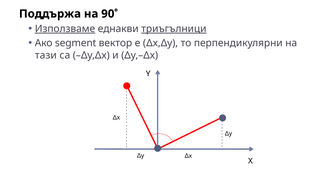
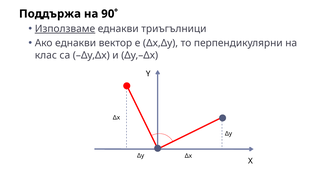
триъгълници underline: present -> none
Ако segment: segment -> еднакви
тази: тази -> клас
